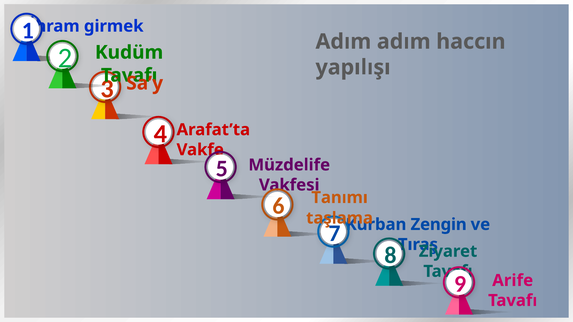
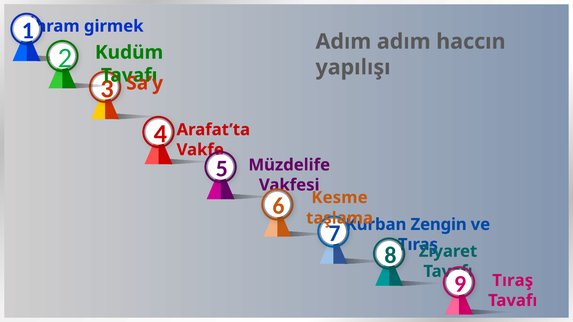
Tanımı: Tanımı -> Kesme
Arife at (513, 281): Arife -> Tıraş
